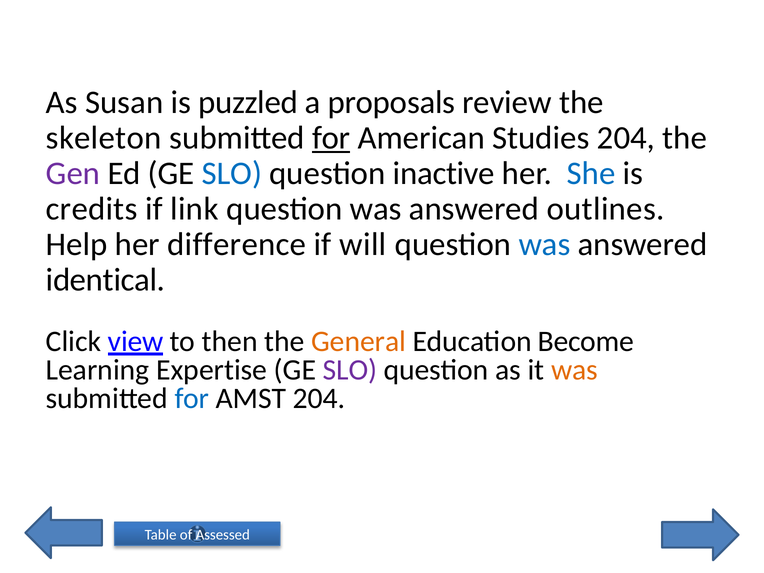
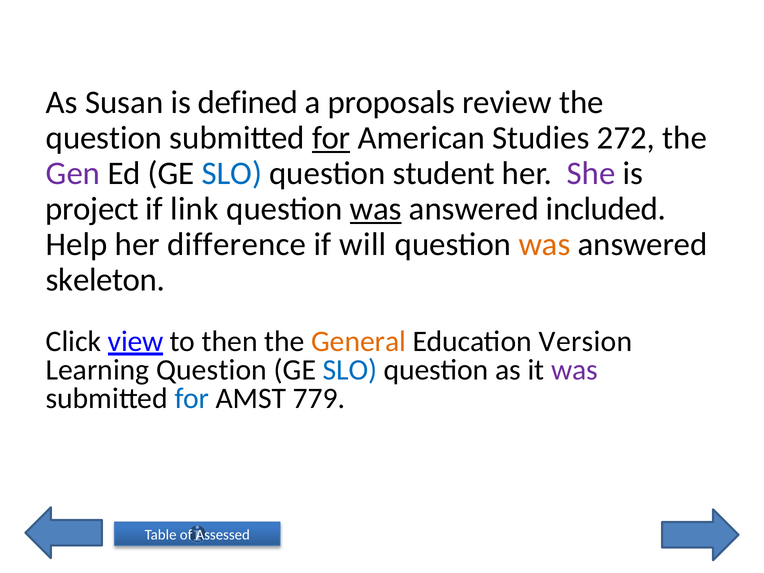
puzzled: puzzled -> defined
skeleton at (104, 138): skeleton -> question
Studies 204: 204 -> 272
inactive: inactive -> student
She colour: blue -> purple
credits: credits -> project
was at (376, 209) underline: none -> present
outlines: outlines -> included
was at (544, 244) colour: blue -> orange
identical: identical -> skeleton
Become: Become -> Version
Learning Expertise: Expertise -> Question
SLO at (350, 370) colour: purple -> blue
was at (575, 370) colour: orange -> purple
AMST 204: 204 -> 779
